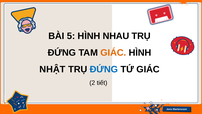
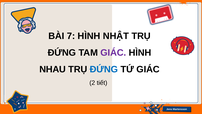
5: 5 -> 7
NHAU: NHAU -> NHẬT
GIÁC at (113, 53) colour: orange -> purple
NHẬT: NHẬT -> NHAU
